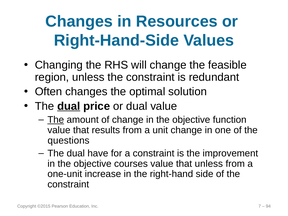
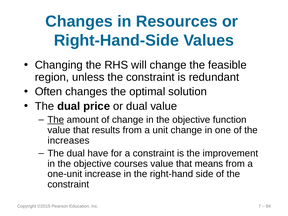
dual at (69, 106) underline: present -> none
questions: questions -> increases
that unless: unless -> means
